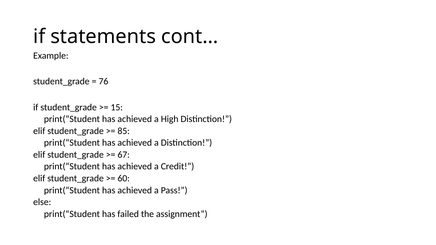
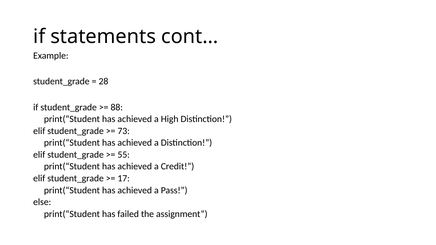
76: 76 -> 28
15: 15 -> 88
85: 85 -> 73
67: 67 -> 55
60: 60 -> 17
